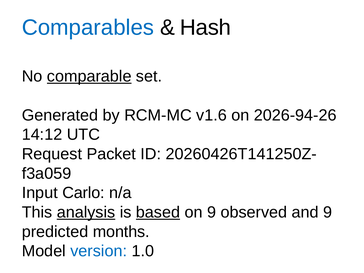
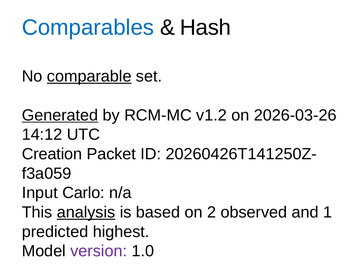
Generated underline: none -> present
v1.6: v1.6 -> v1.2
2026-94-26: 2026-94-26 -> 2026-03-26
Request: Request -> Creation
based underline: present -> none
on 9: 9 -> 2
and 9: 9 -> 1
months: months -> highest
version colour: blue -> purple
